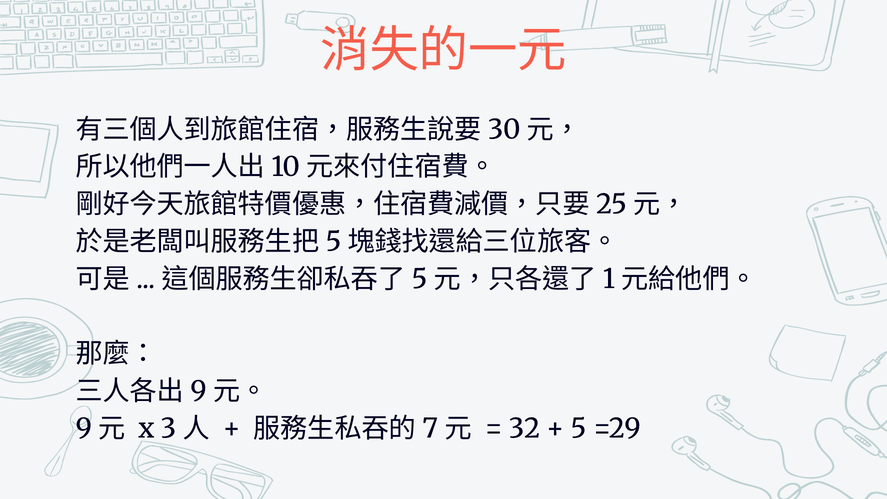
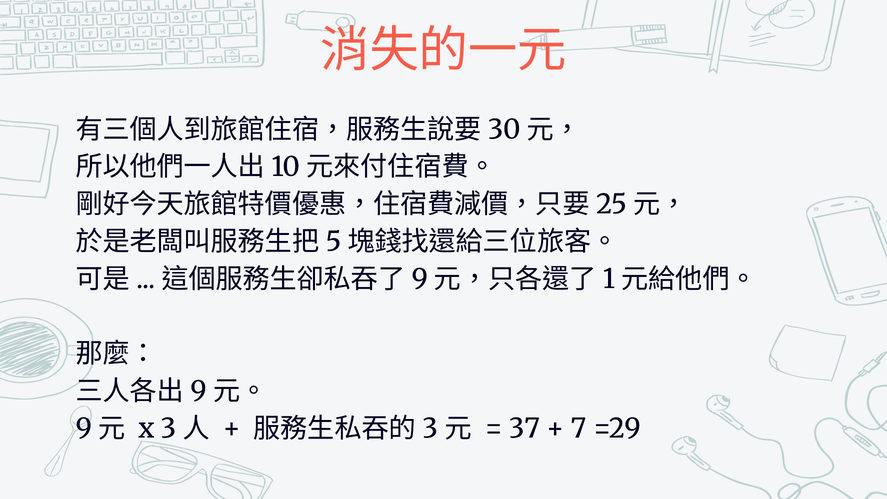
5 at (419, 279): 5 -> 9
7 at (430, 429): 7 -> 3
32: 32 -> 37
5 at (578, 429): 5 -> 7
